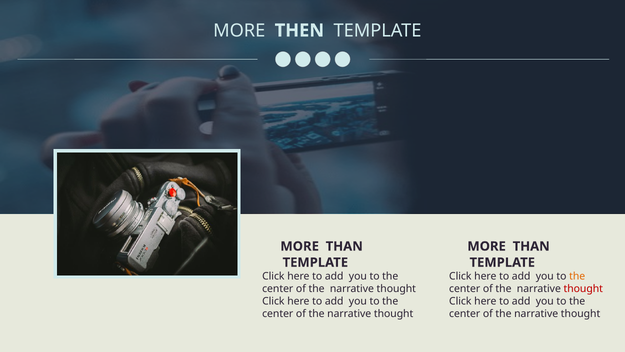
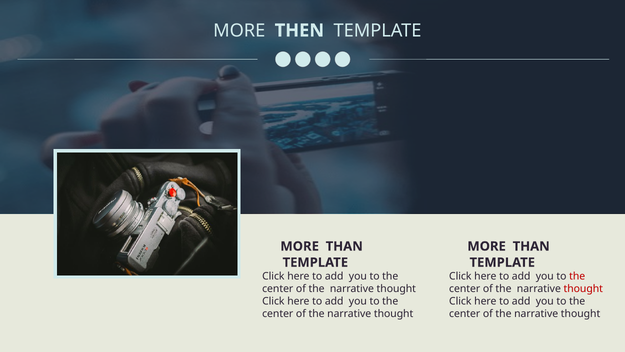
the at (577, 276) colour: orange -> red
